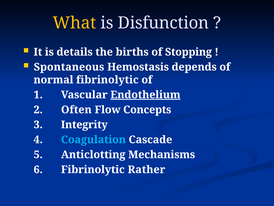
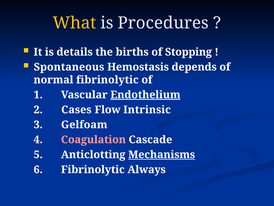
Disfunction: Disfunction -> Procedures
Often: Often -> Cases
Concepts: Concepts -> Intrinsic
Integrity: Integrity -> Gelfoam
Coagulation colour: light blue -> pink
Mechanisms underline: none -> present
Rather: Rather -> Always
